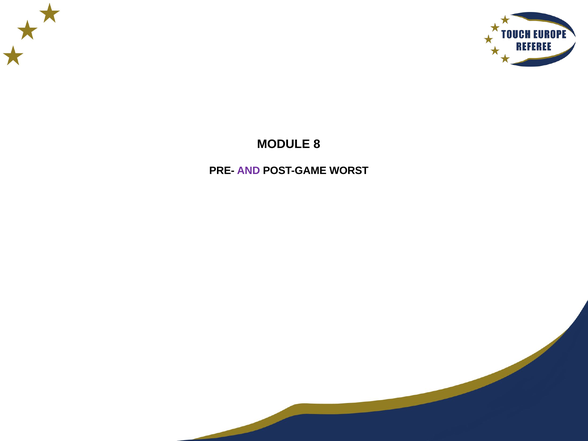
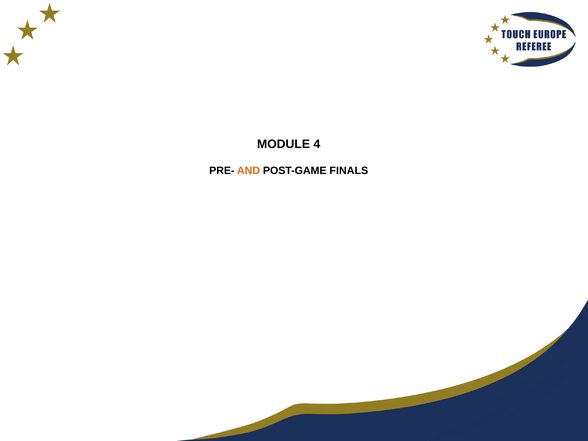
8: 8 -> 4
AND colour: purple -> orange
WORST: WORST -> FINALS
